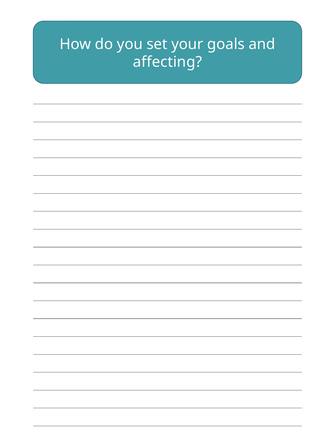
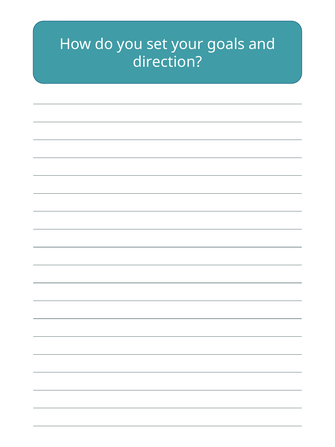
affecting: affecting -> direction
